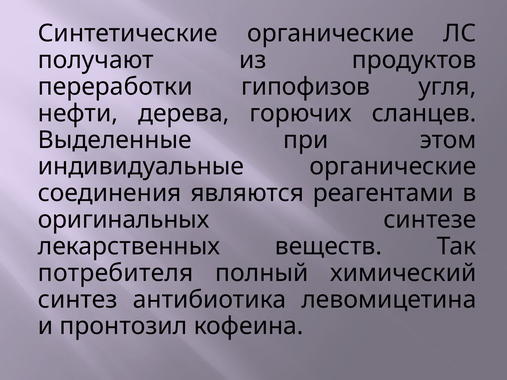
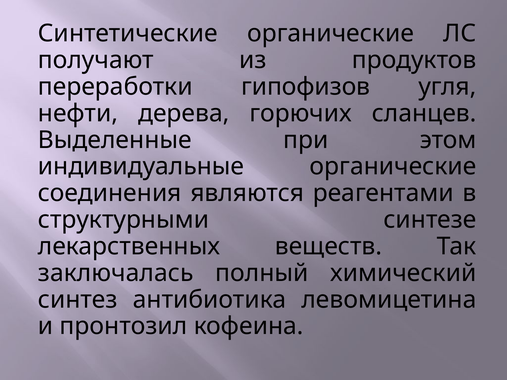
оригинальных: оригинальных -> структурными
потребителя: потребителя -> заключалась
